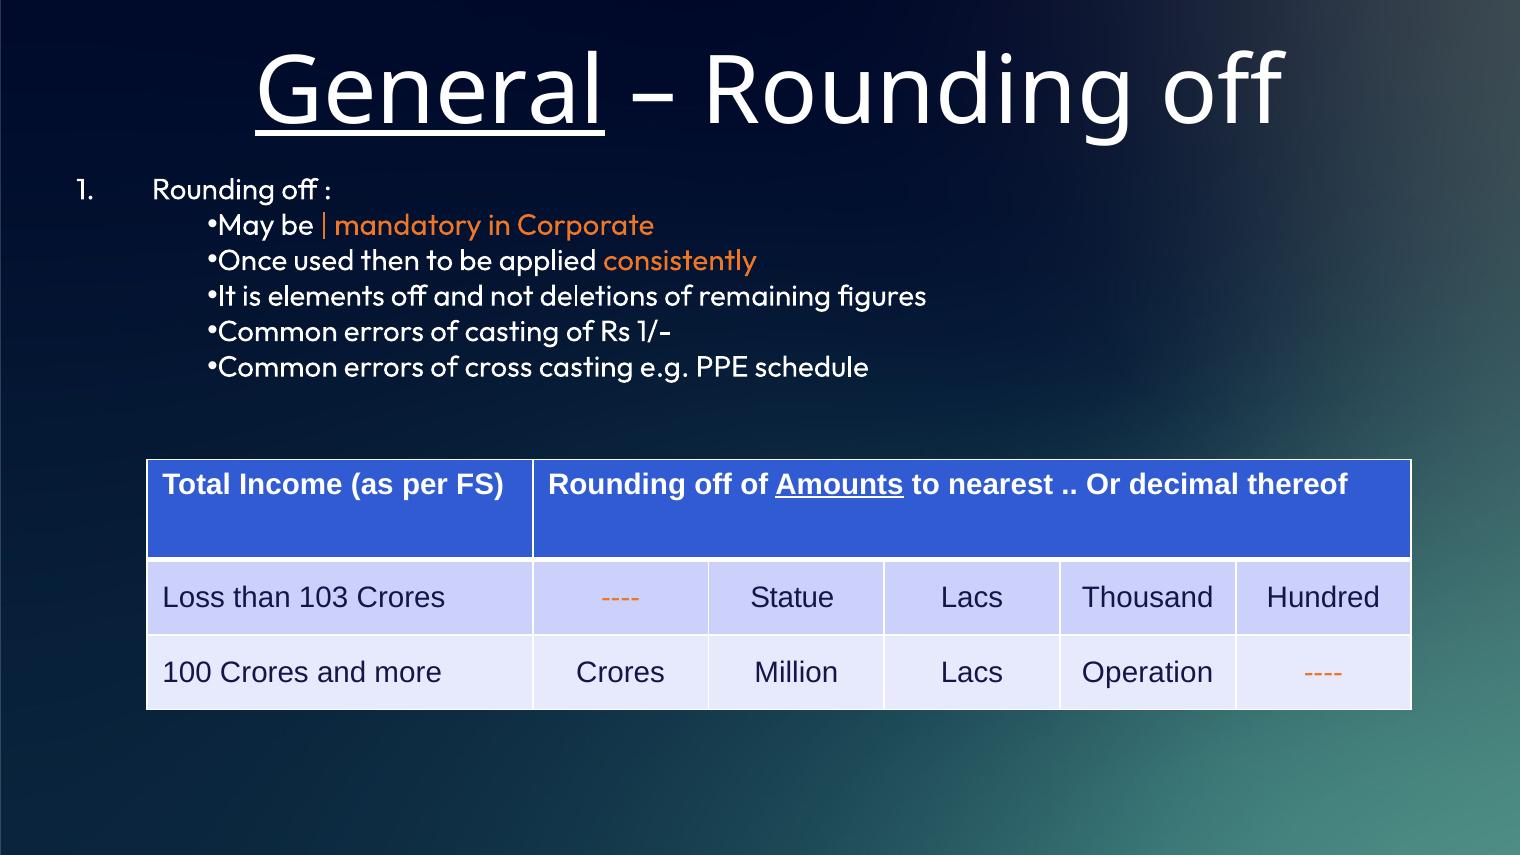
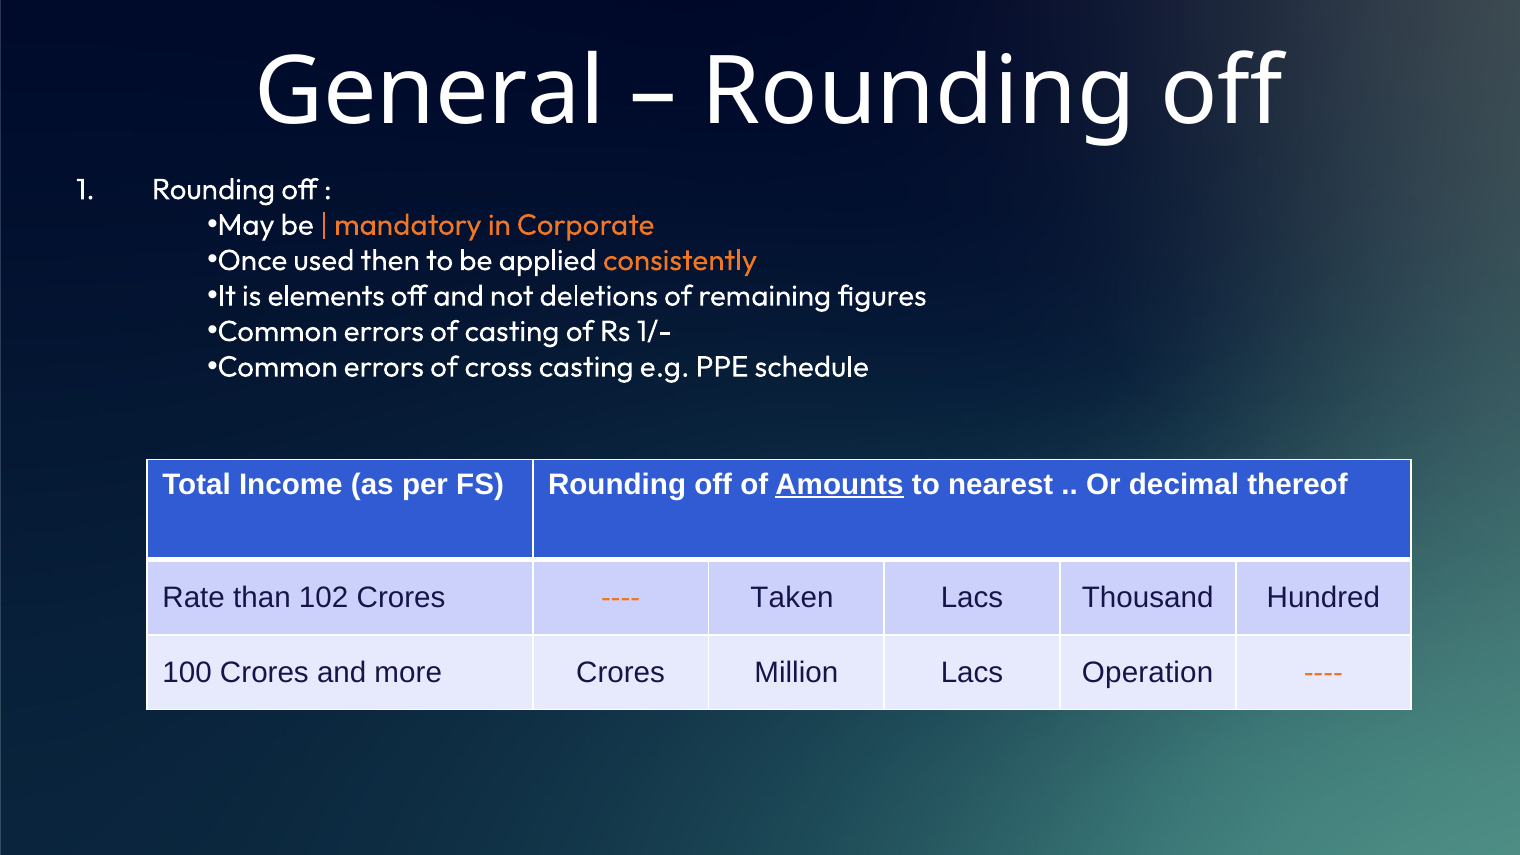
General underline: present -> none
Loss: Loss -> Rate
103: 103 -> 102
Statue: Statue -> Taken
